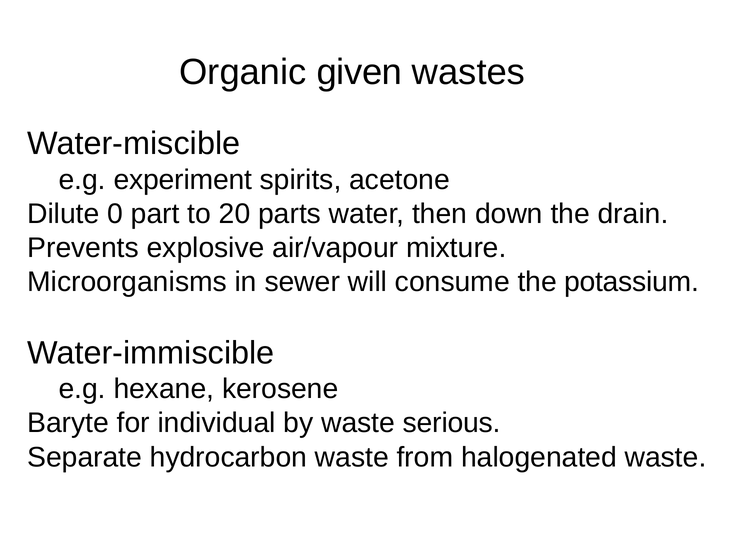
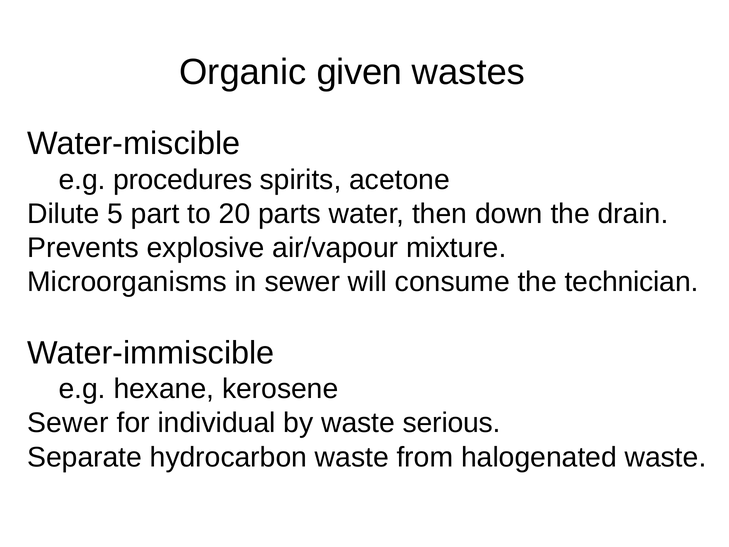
experiment: experiment -> procedures
0: 0 -> 5
potassium: potassium -> technician
Baryte at (68, 423): Baryte -> Sewer
